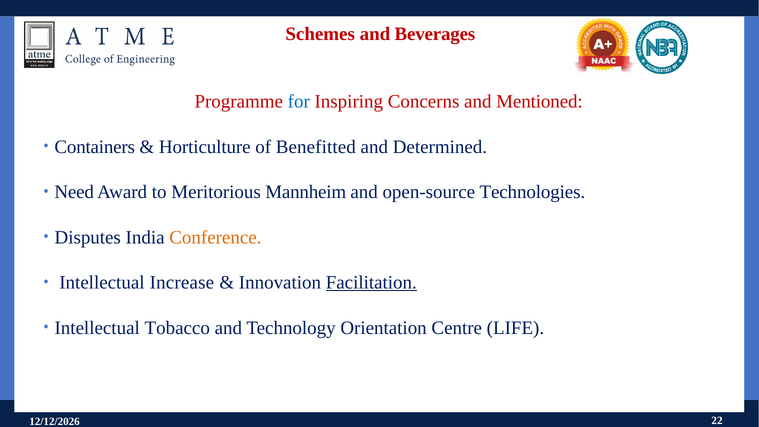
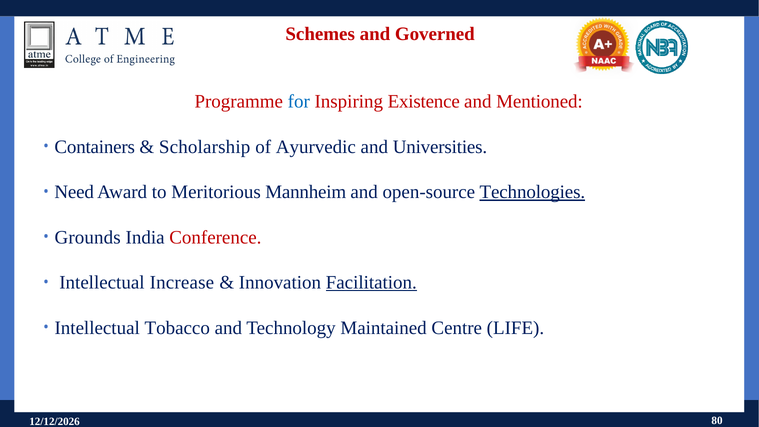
Beverages: Beverages -> Governed
Concerns: Concerns -> Existence
Horticulture: Horticulture -> Scholarship
Benefitted: Benefitted -> Ayurvedic
Determined: Determined -> Universities
Technologies underline: none -> present
Disputes: Disputes -> Grounds
Conference colour: orange -> red
Orientation: Orientation -> Maintained
22: 22 -> 80
